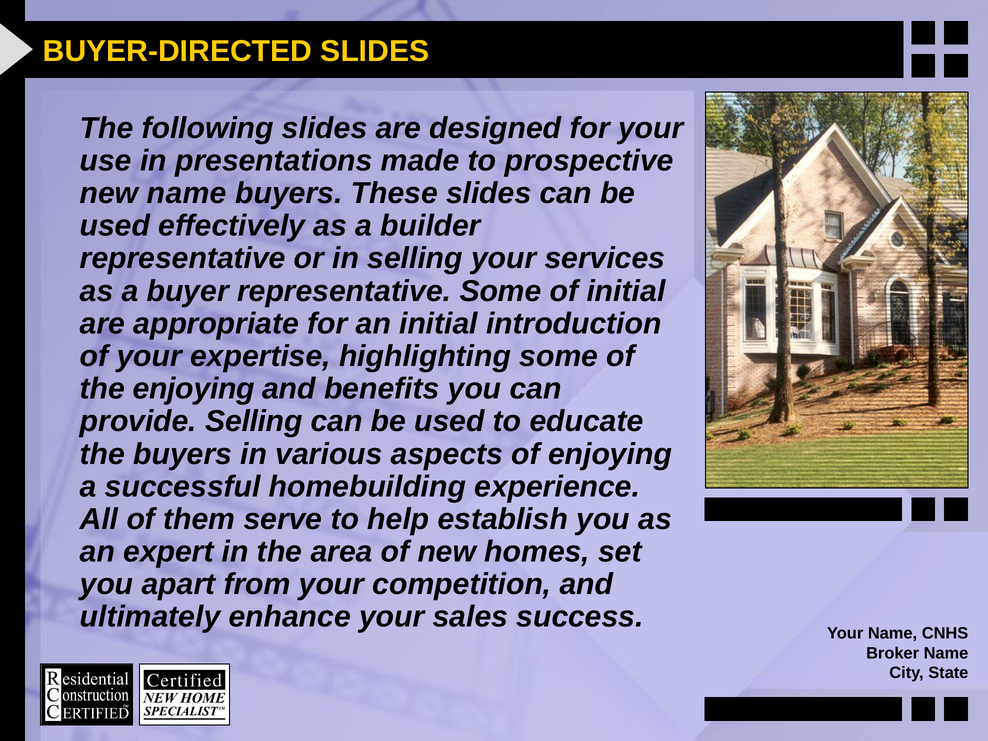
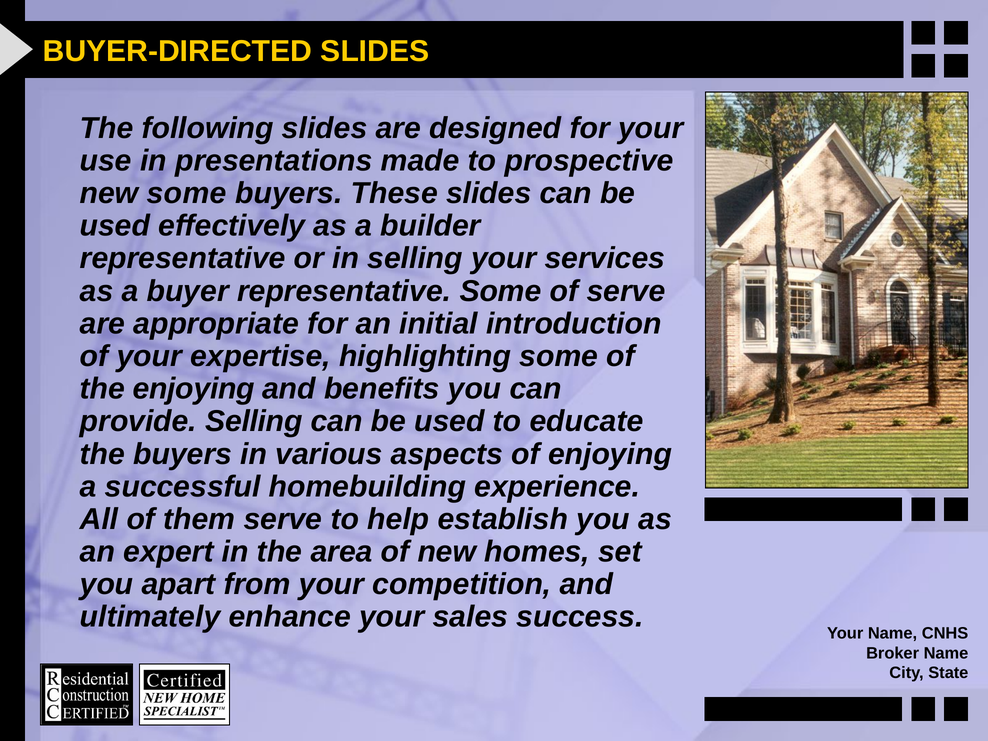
new name: name -> some
of initial: initial -> serve
